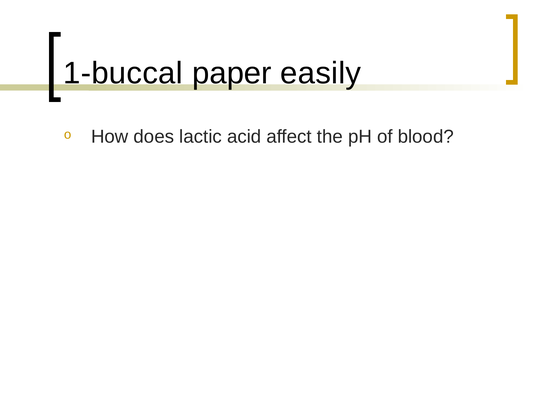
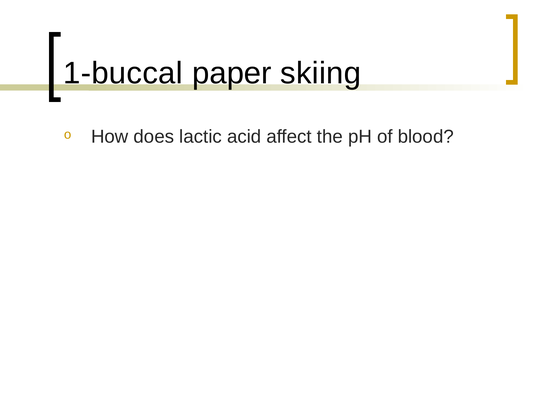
easily: easily -> skiing
